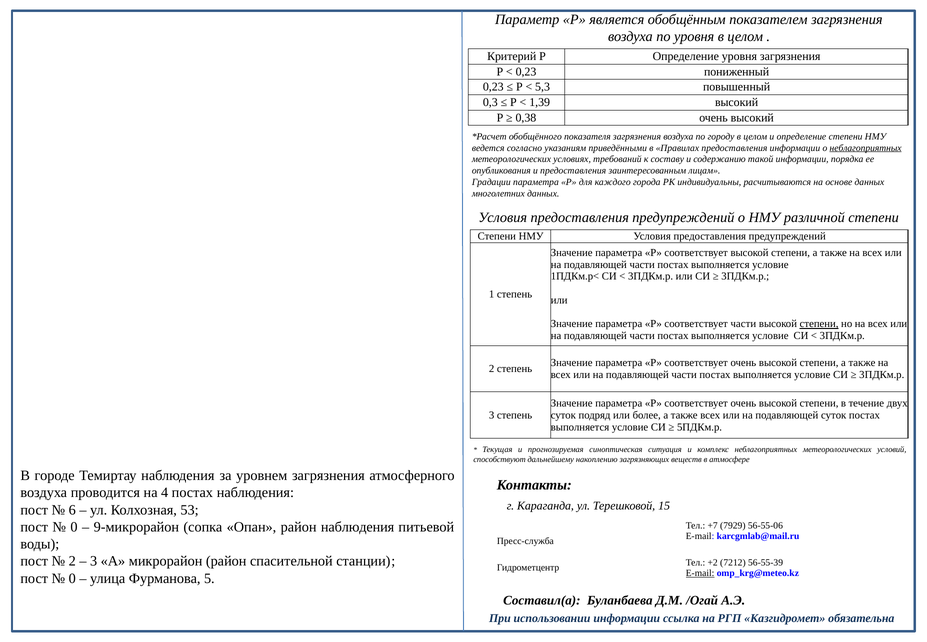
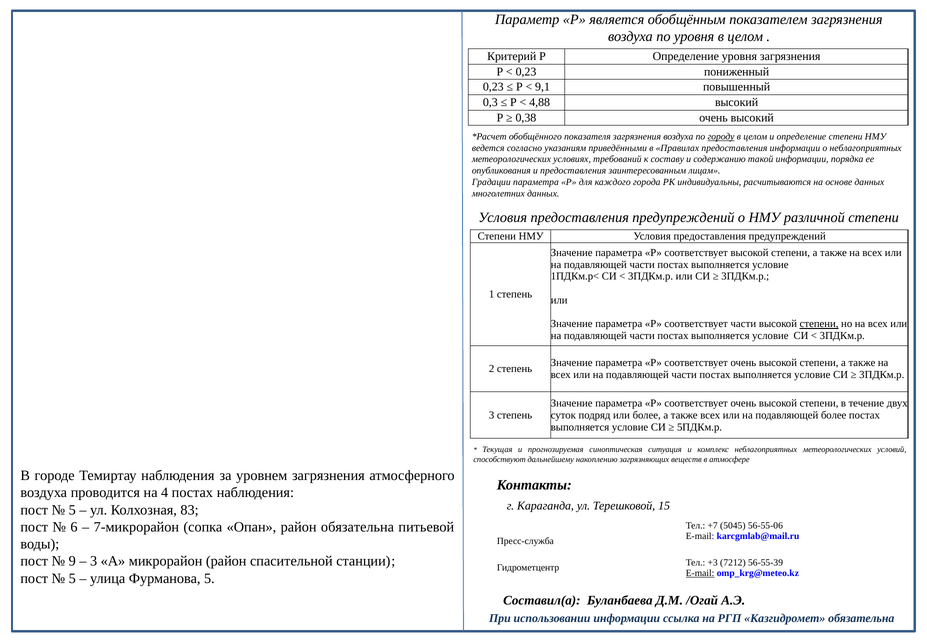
5,3: 5,3 -> 9,1
1,39: 1,39 -> 4,88
городу underline: none -> present
неблагоприятных at (866, 148) underline: present -> none
подавляющей суток: суток -> более
6 at (72, 510): 6 -> 5
53: 53 -> 83
0 at (74, 527): 0 -> 6
9-микрорайон: 9-микрорайон -> 7-микрорайон
район наблюдения: наблюдения -> обязательна
7929: 7929 -> 5045
2 at (72, 561): 2 -> 9
+2: +2 -> +3
0 at (72, 578): 0 -> 5
